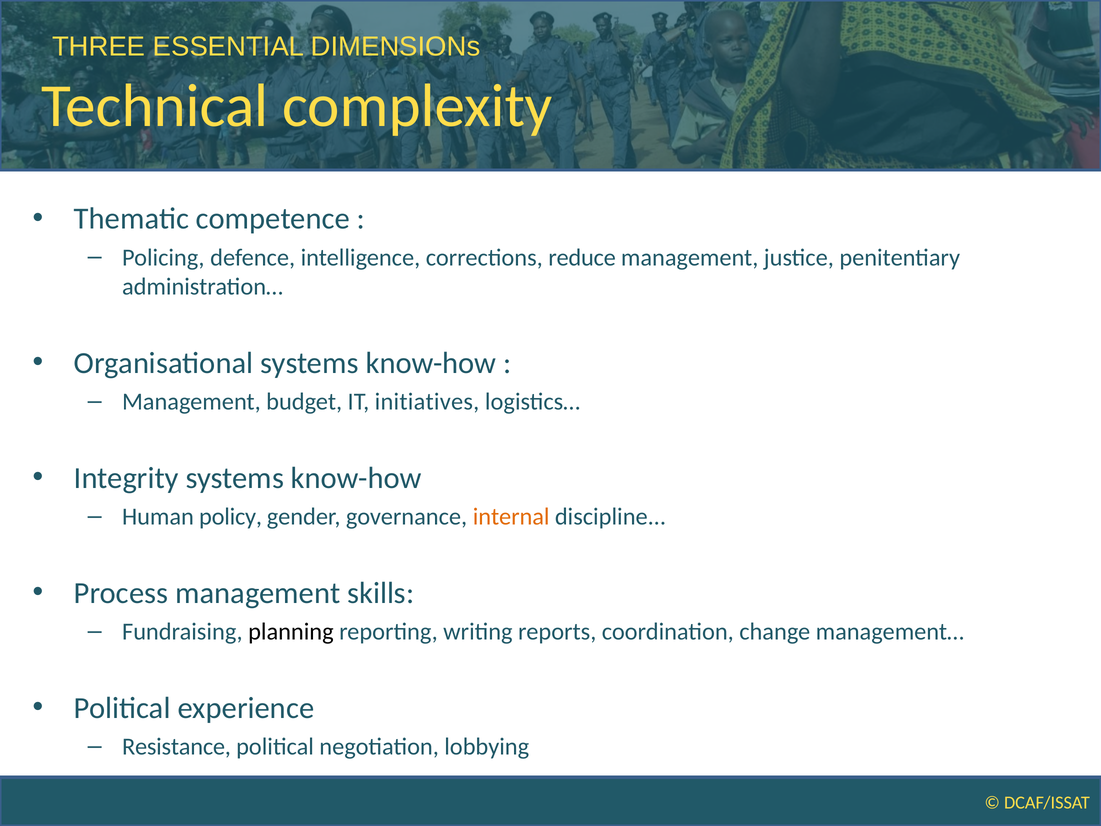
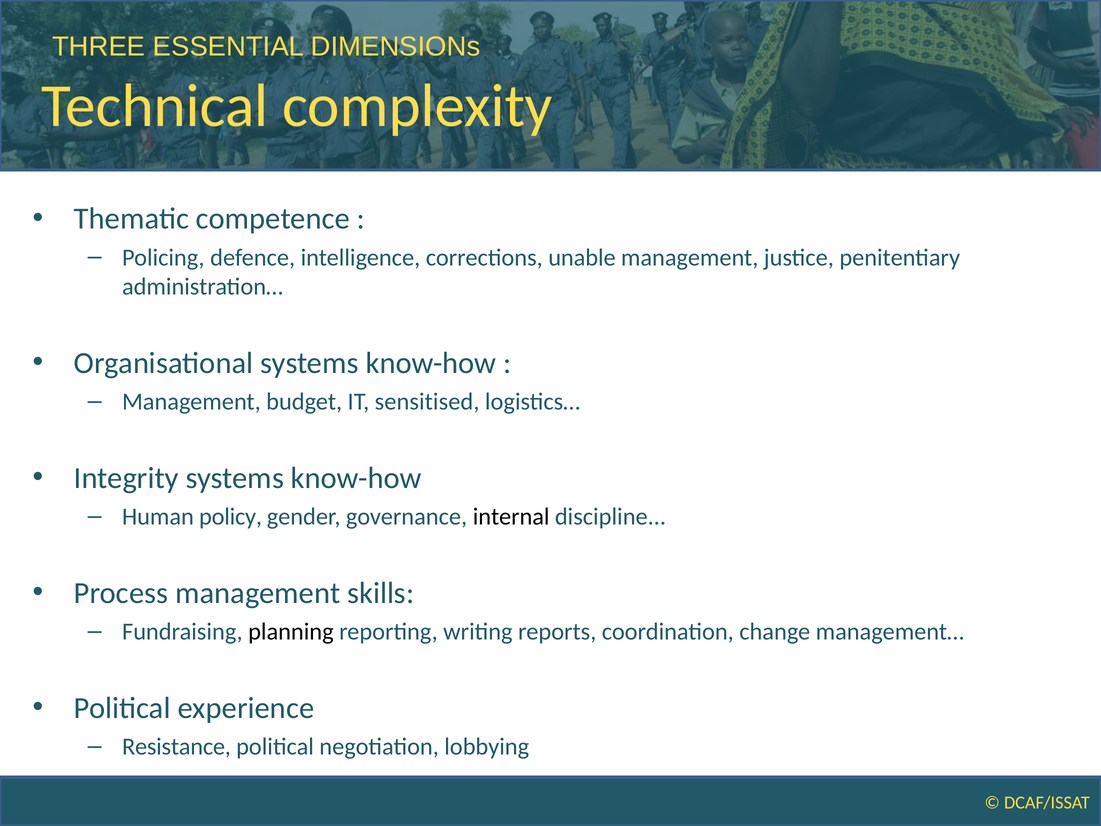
reduce: reduce -> unable
initiatives: initiatives -> sensitised
internal colour: orange -> black
